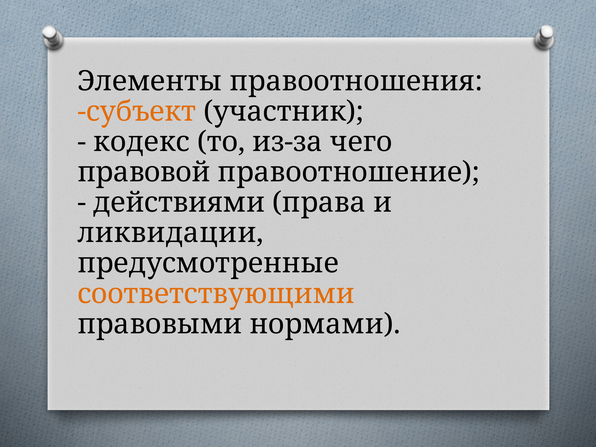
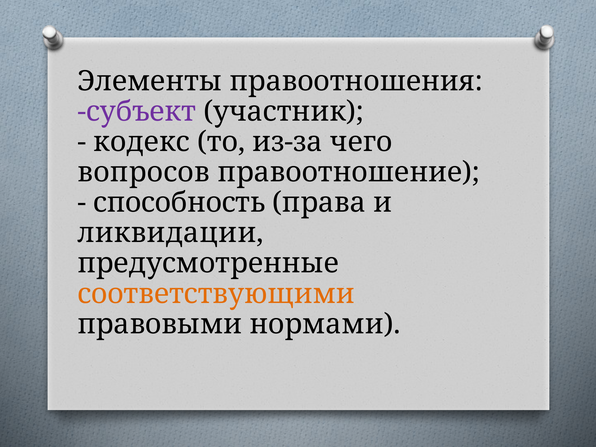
субъект colour: orange -> purple
правовой: правовой -> вопросов
действиями: действиями -> способность
